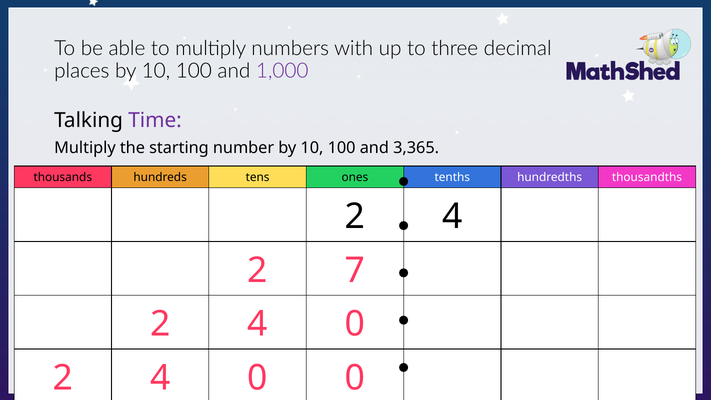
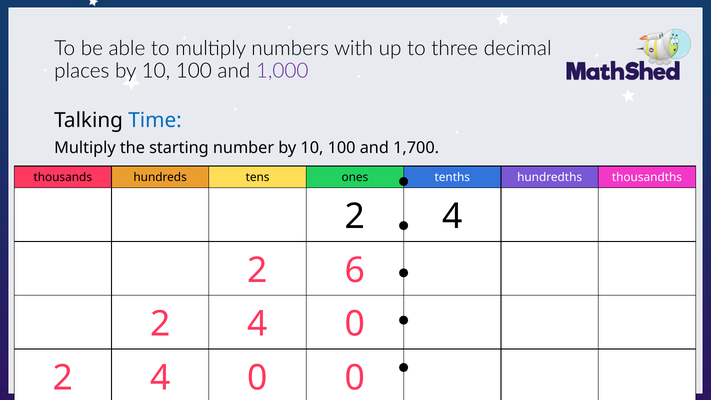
Time colour: purple -> blue
3,365: 3,365 -> 1,700
7: 7 -> 6
